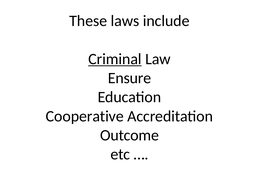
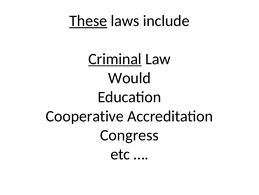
These underline: none -> present
Ensure: Ensure -> Would
Outcome: Outcome -> Congress
